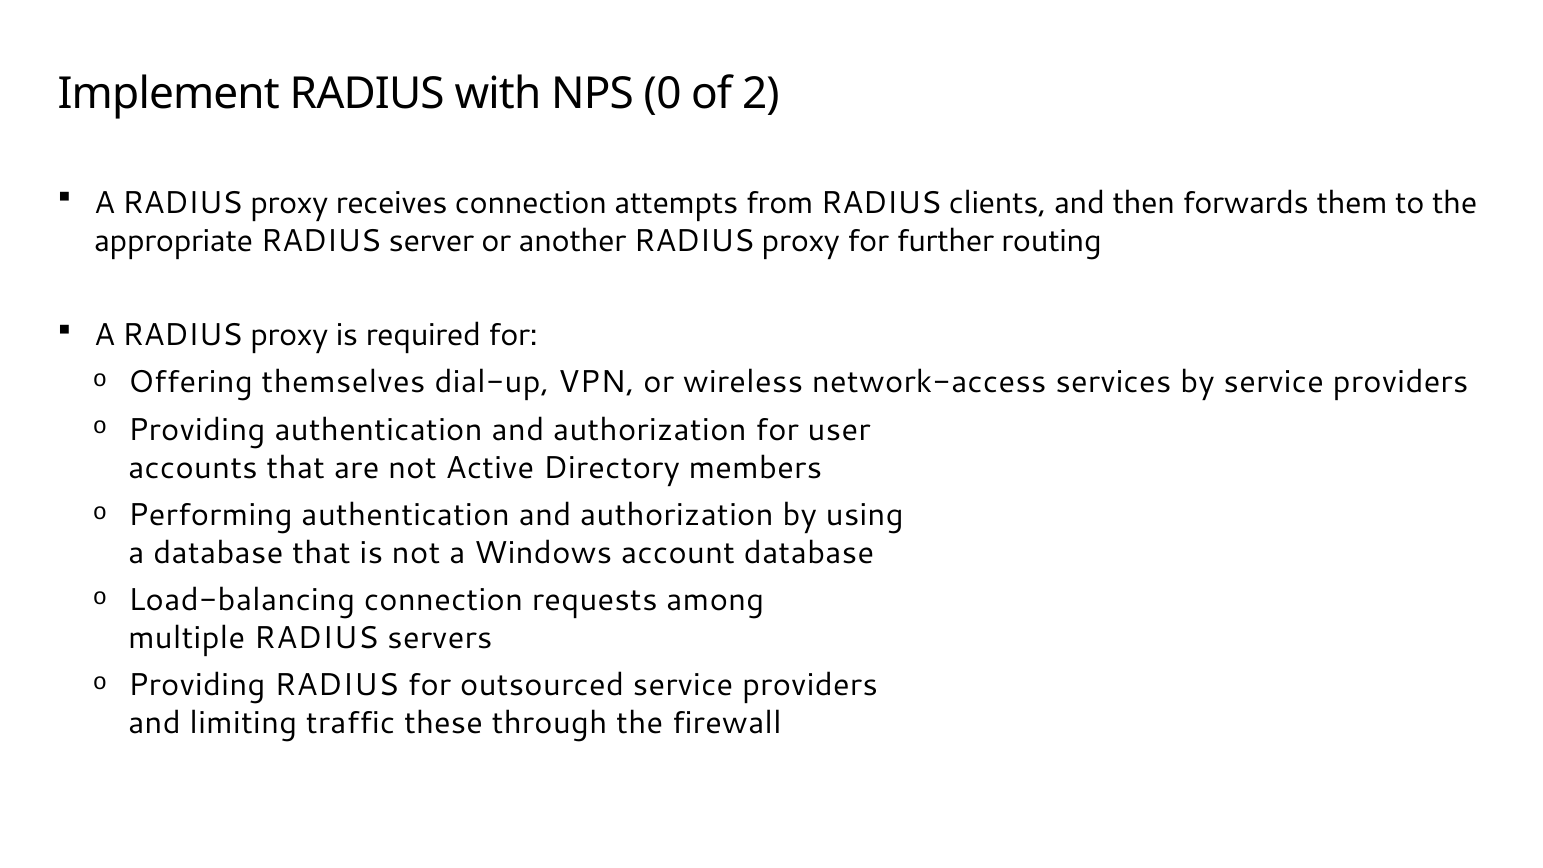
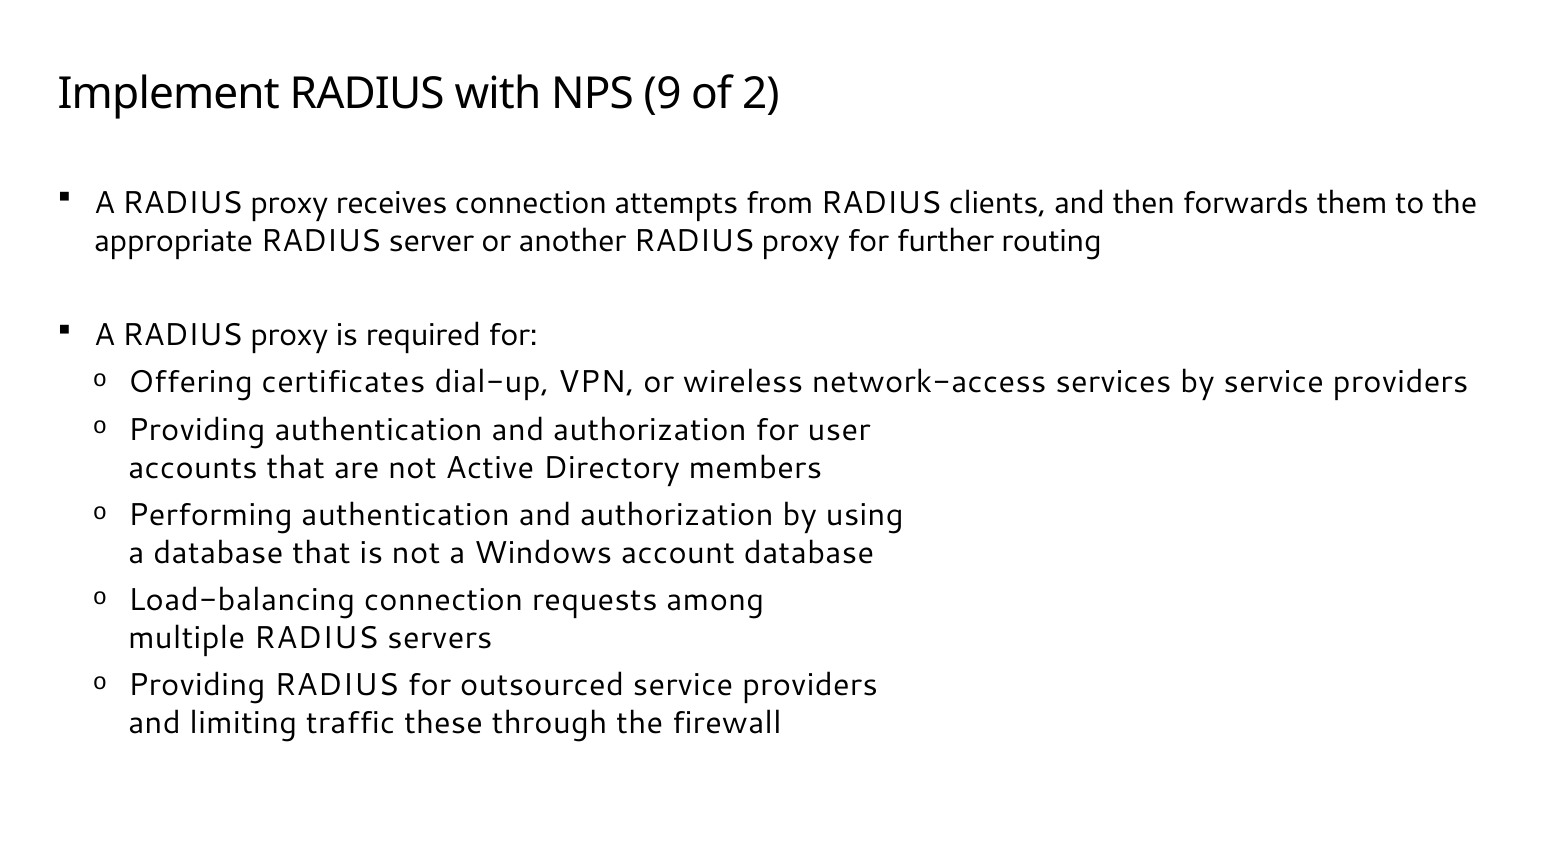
0: 0 -> 9
themselves: themselves -> certificates
